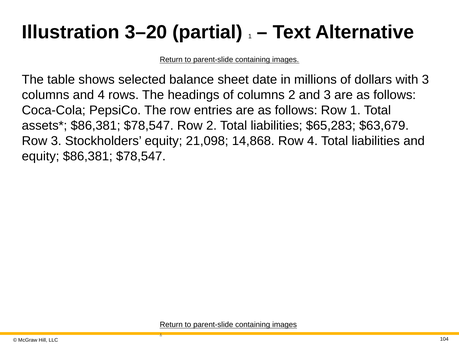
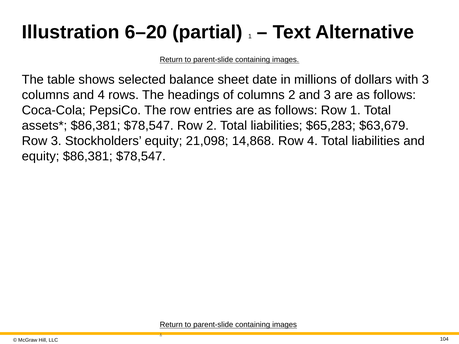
3–20: 3–20 -> 6–20
